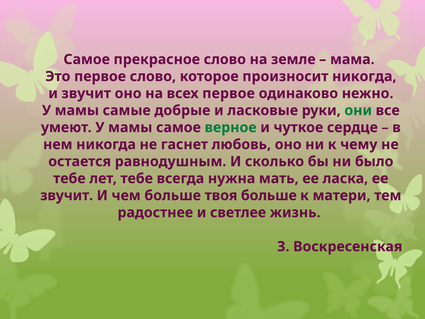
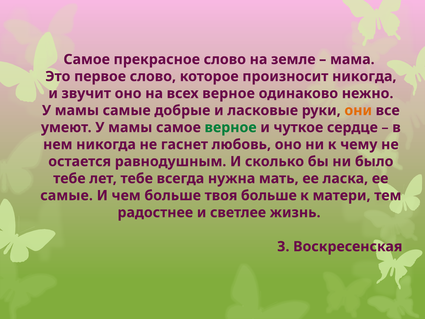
всех первое: первое -> верное
они colour: green -> orange
звучит at (67, 195): звучит -> самые
